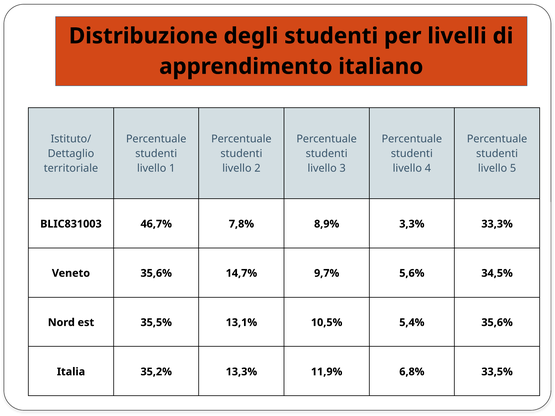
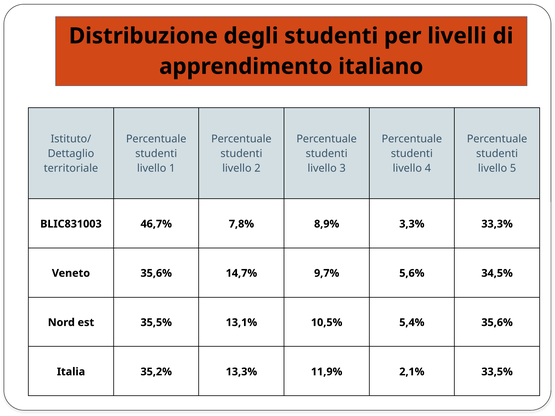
6,8%: 6,8% -> 2,1%
